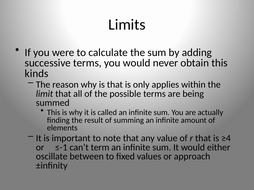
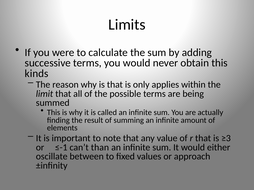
≥4: ≥4 -> ≥3
term: term -> than
